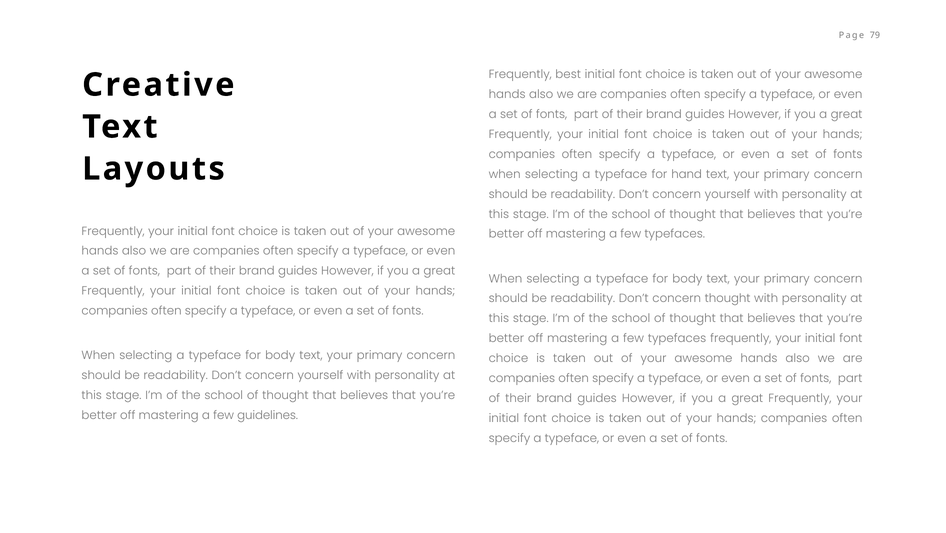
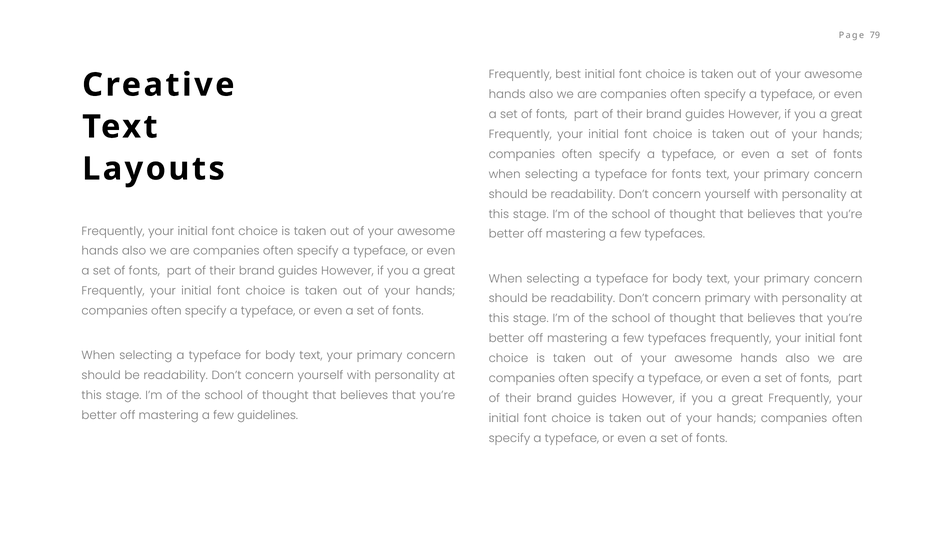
for hand: hand -> fonts
concern thought: thought -> primary
